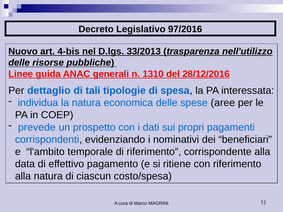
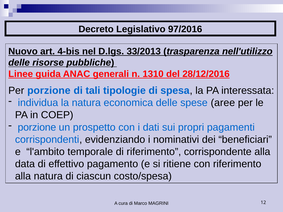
Per dettaglio: dettaglio -> porzione
prevede at (37, 127): prevede -> porzione
